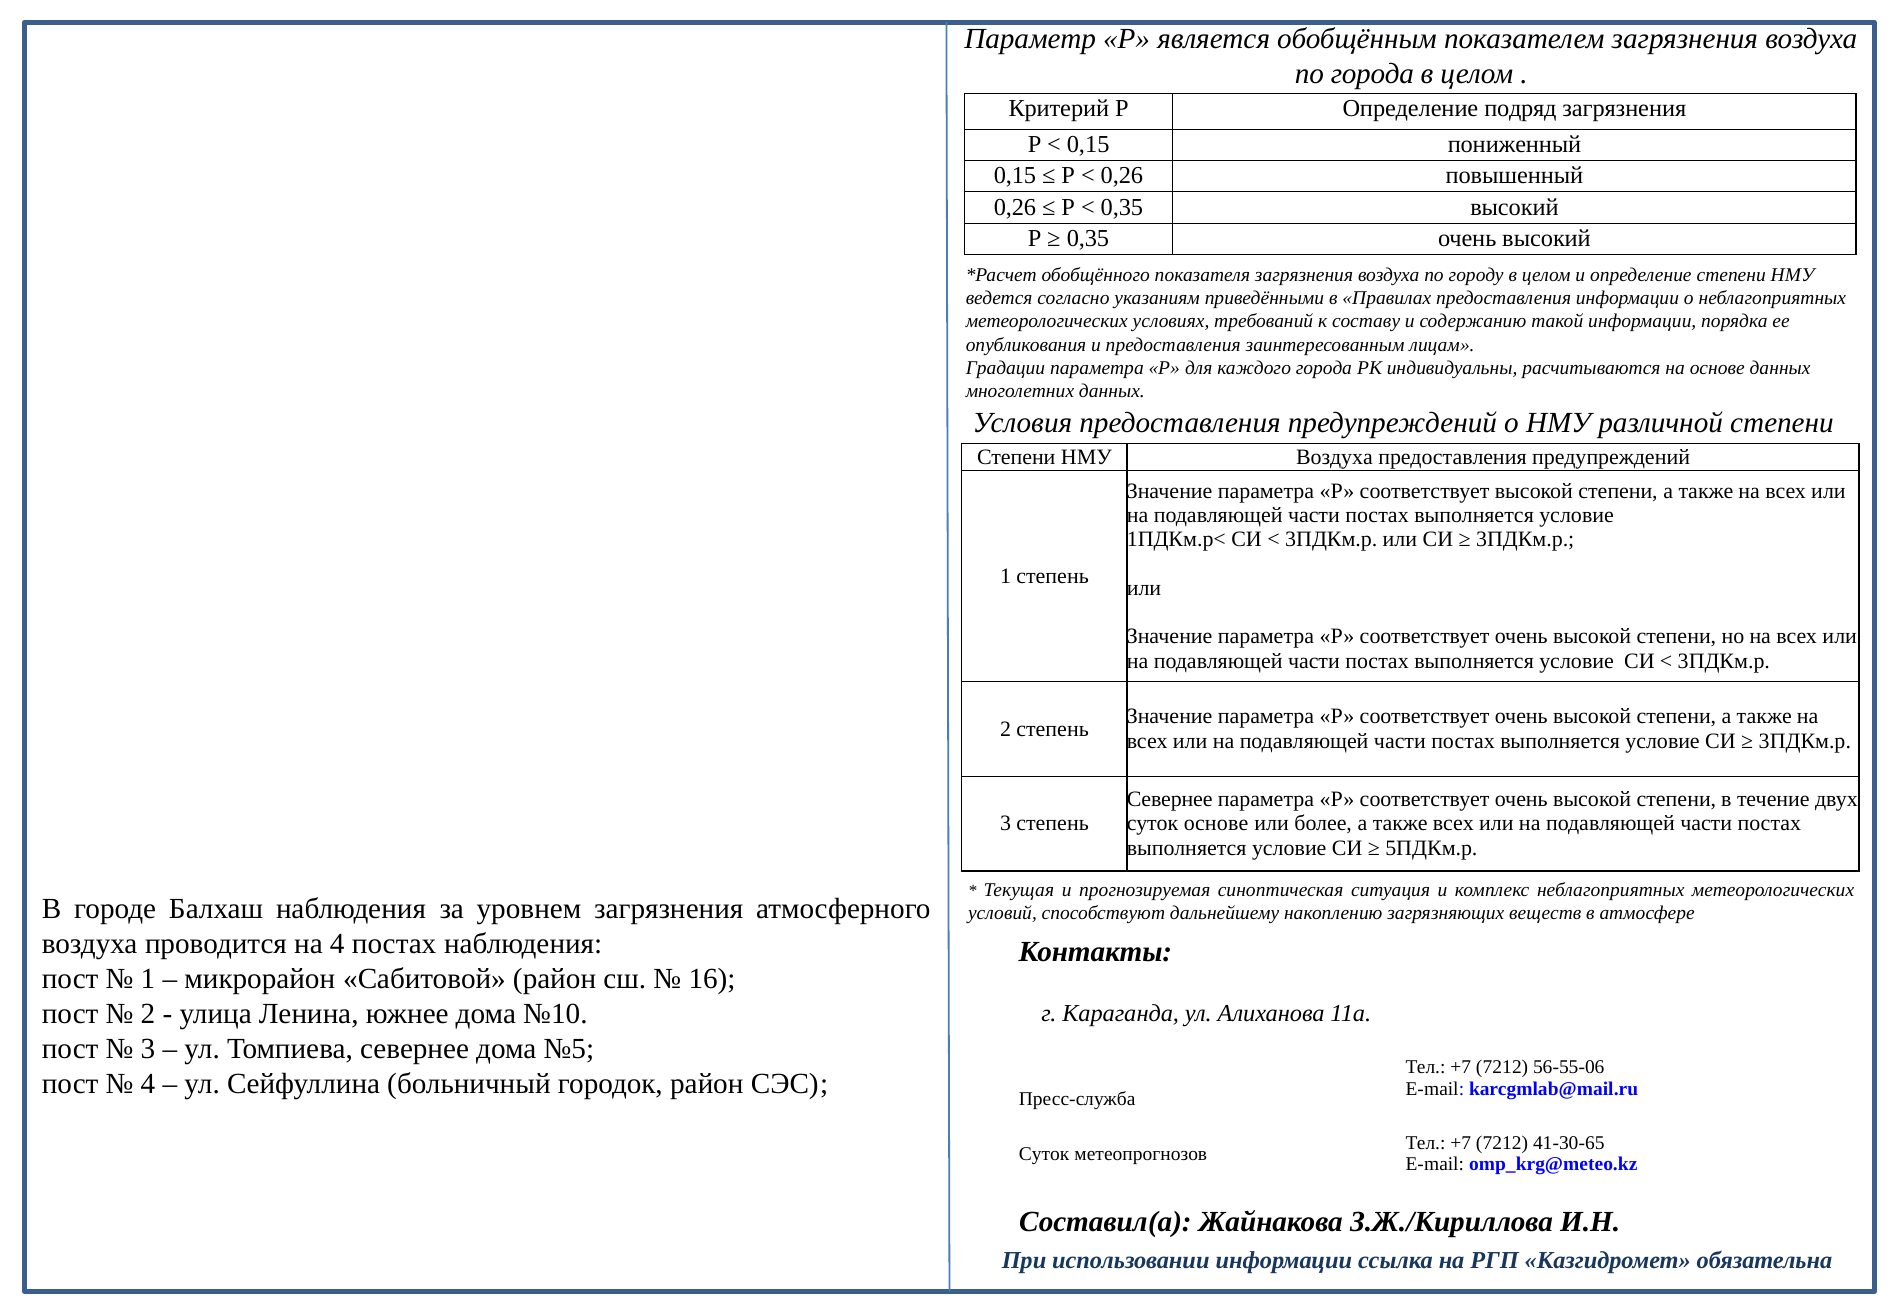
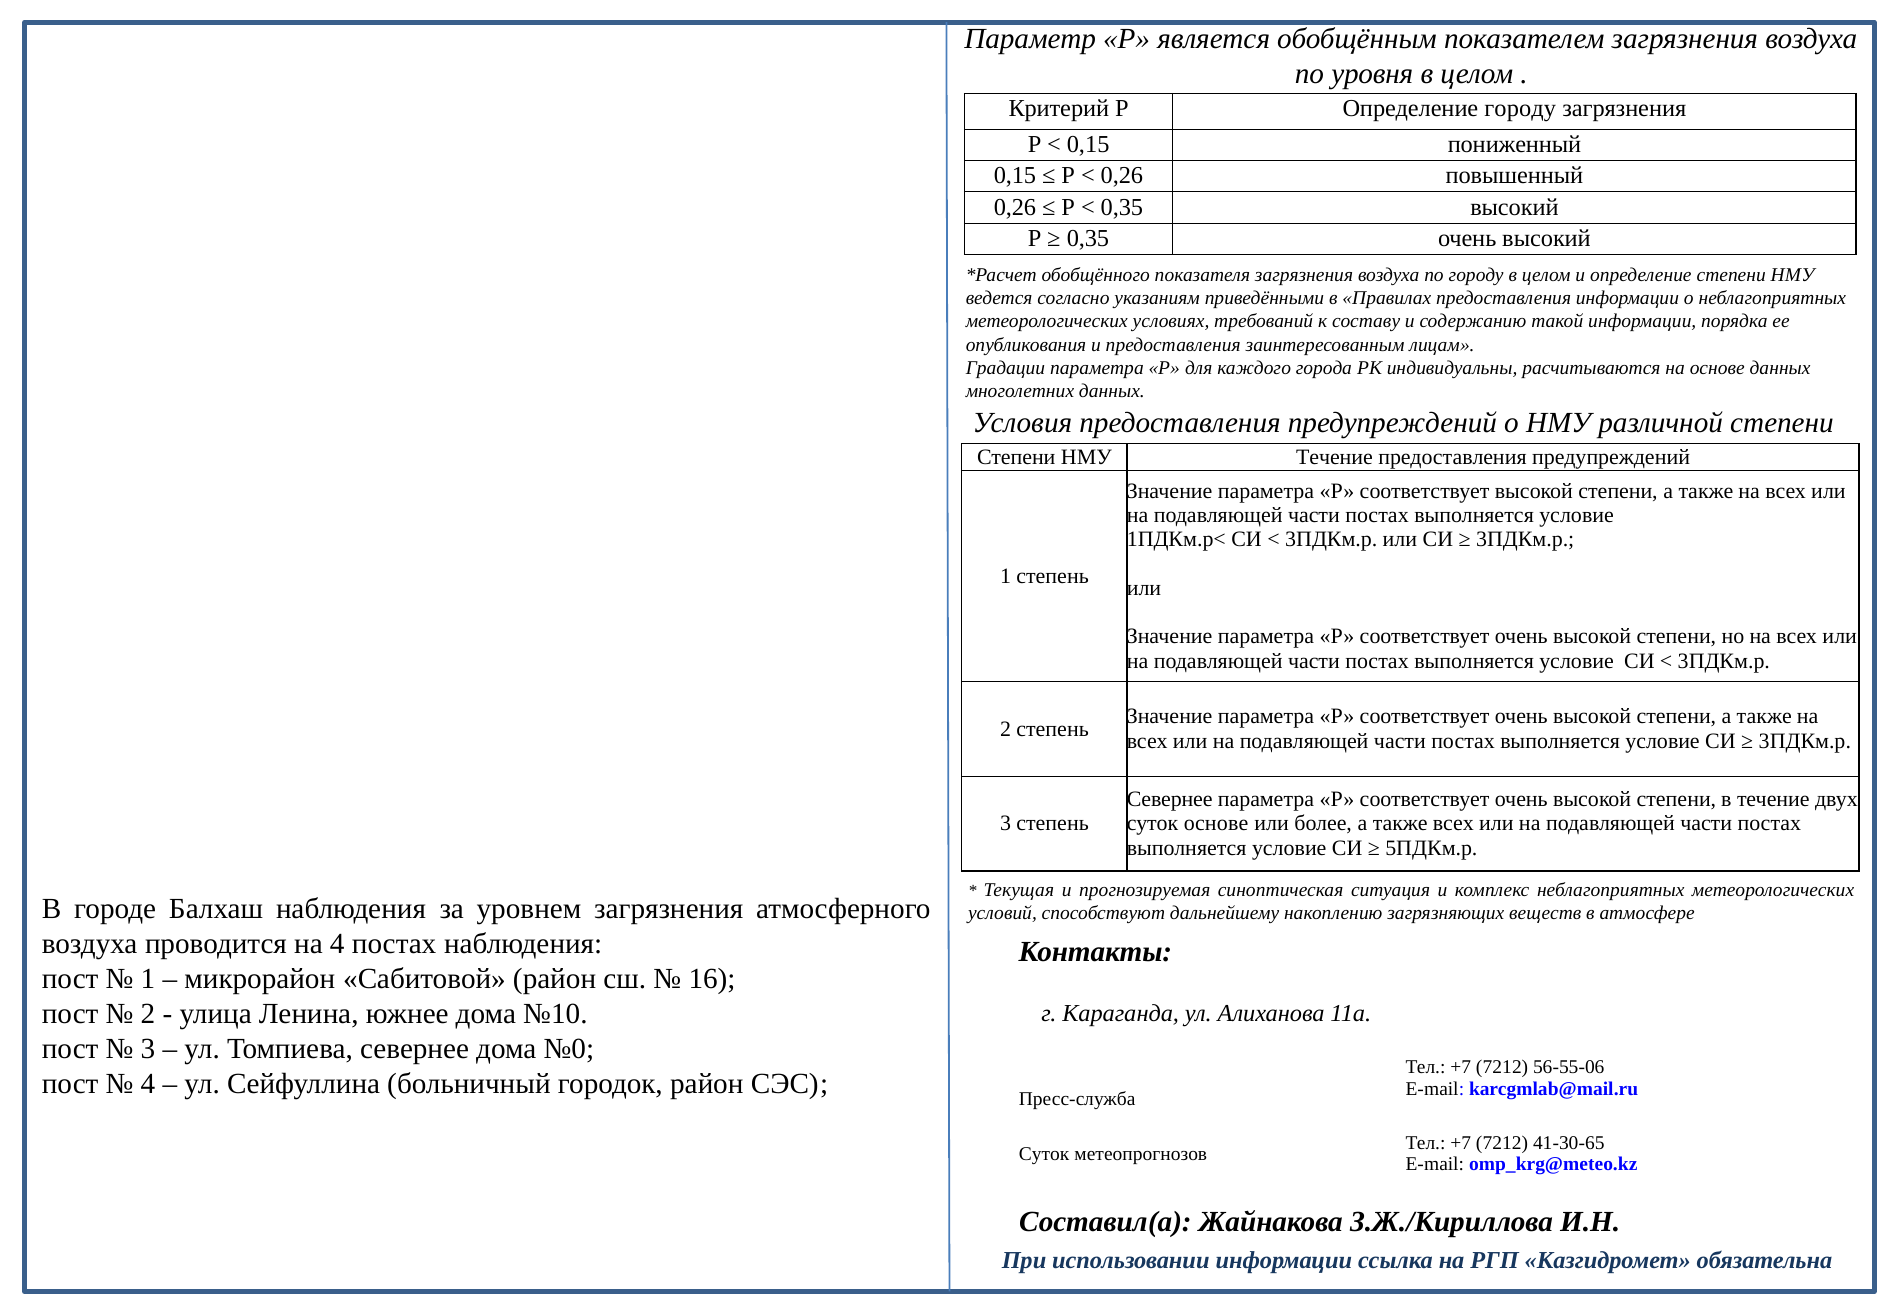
по города: города -> уровня
Определение подряд: подряд -> городу
НМУ Воздуха: Воздуха -> Течение
№5: №5 -> №0
